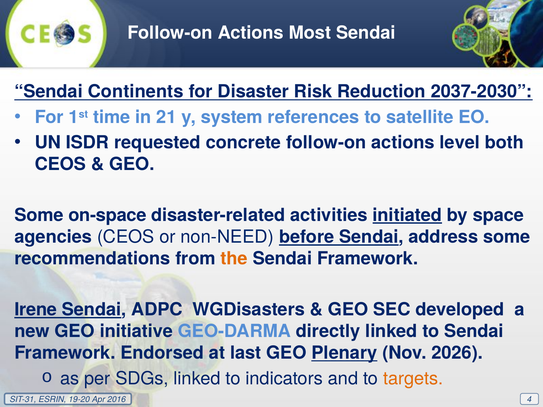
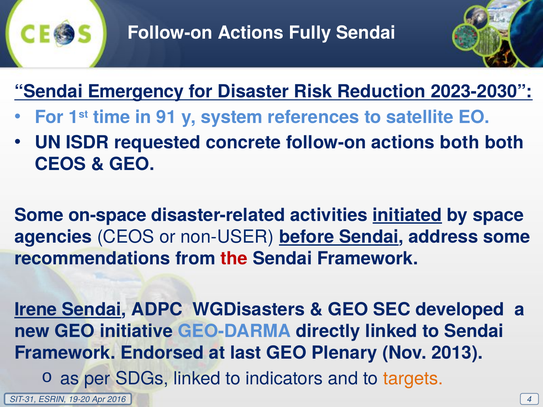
Most: Most -> Fully
Continents: Continents -> Emergency
2037-2030: 2037-2030 -> 2023-2030
21: 21 -> 91
actions level: level -> both
non-NEED: non-NEED -> non-USER
the colour: orange -> red
Plenary underline: present -> none
2026: 2026 -> 2013
